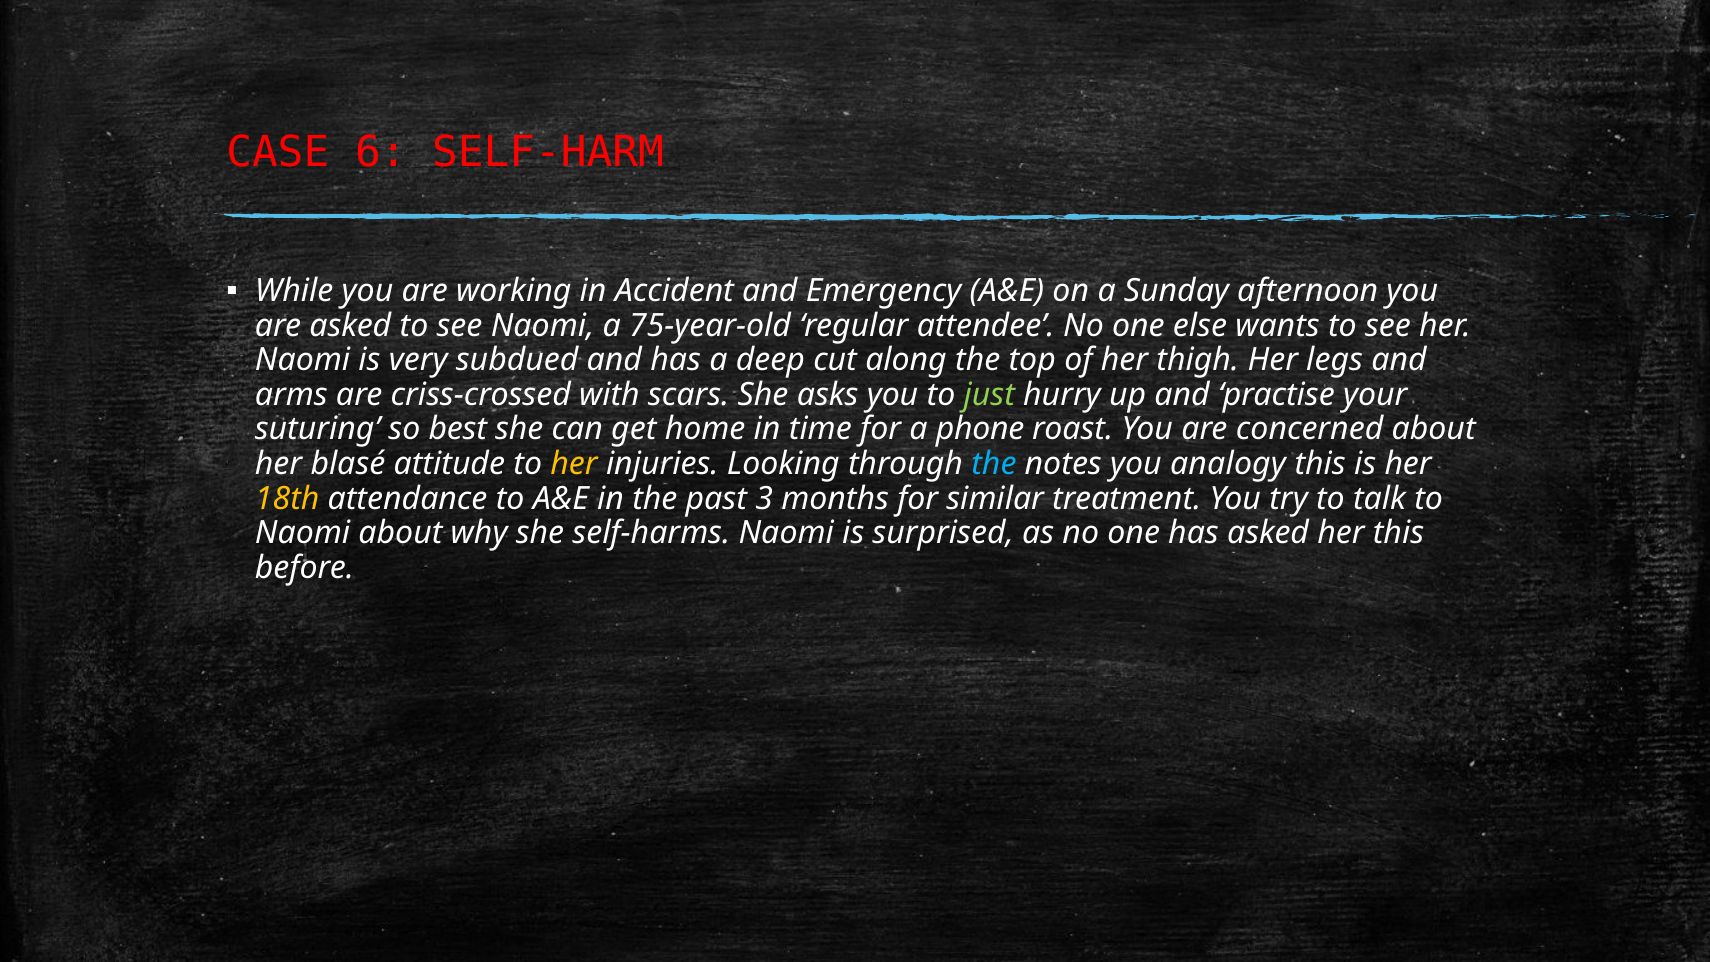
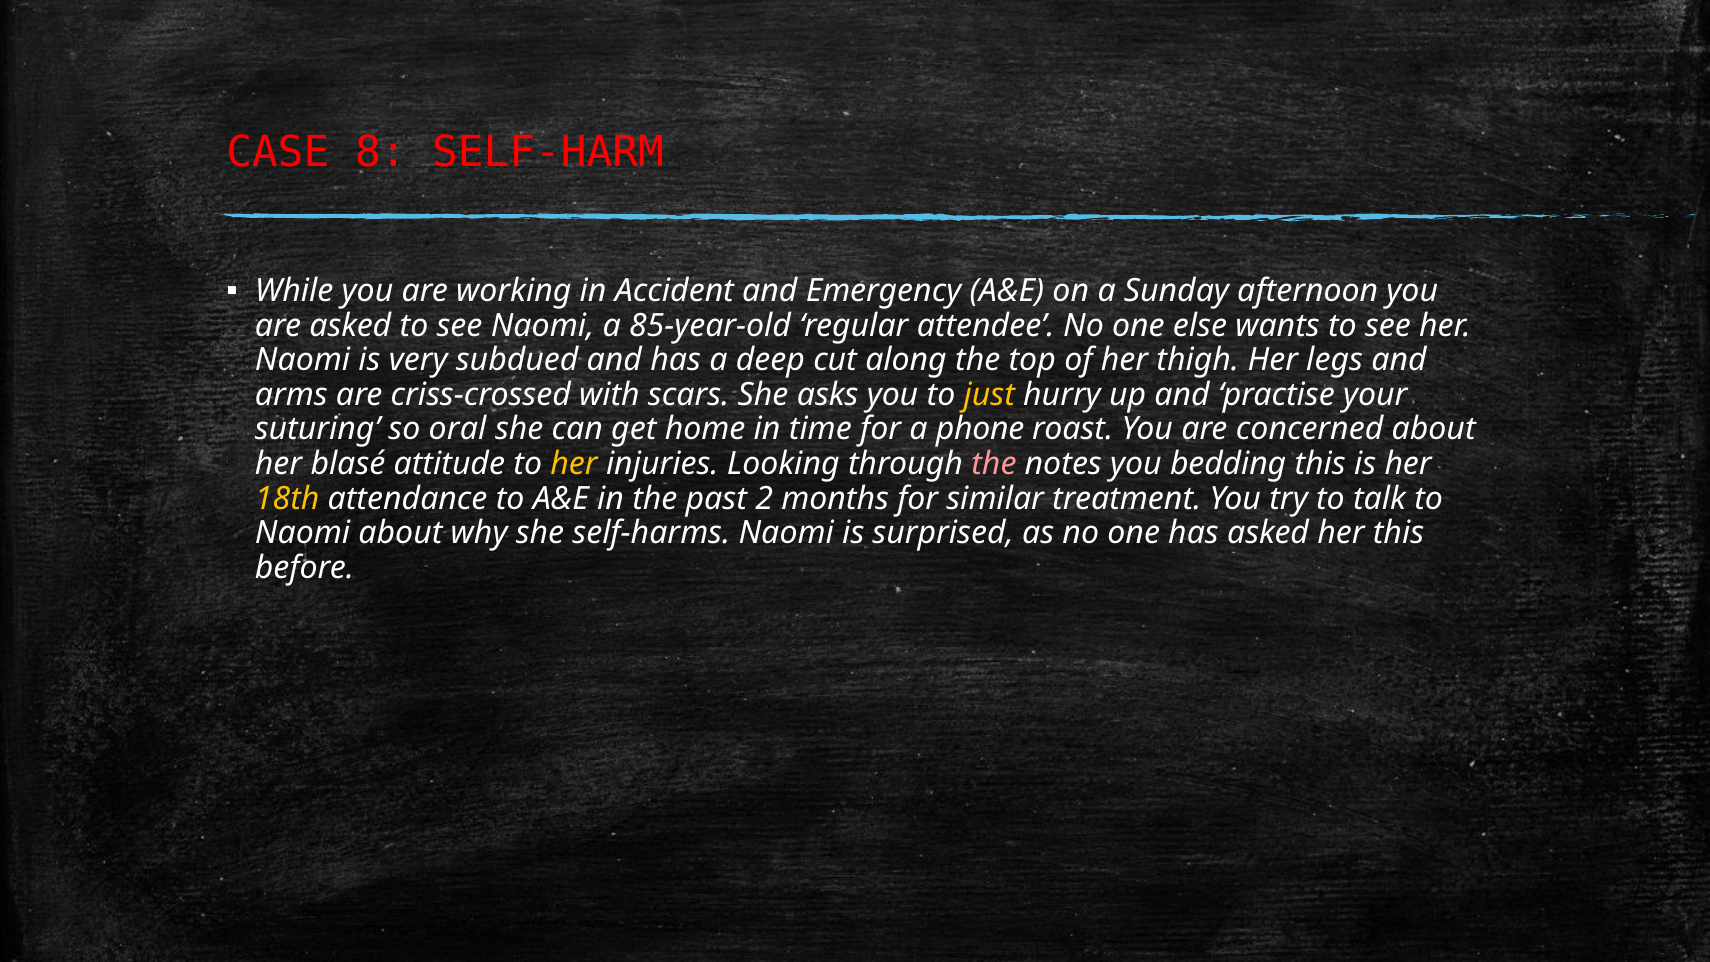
6: 6 -> 8
75-year-old: 75-year-old -> 85-year-old
just colour: light green -> yellow
best: best -> oral
the at (994, 464) colour: light blue -> pink
analogy: analogy -> bedding
3: 3 -> 2
